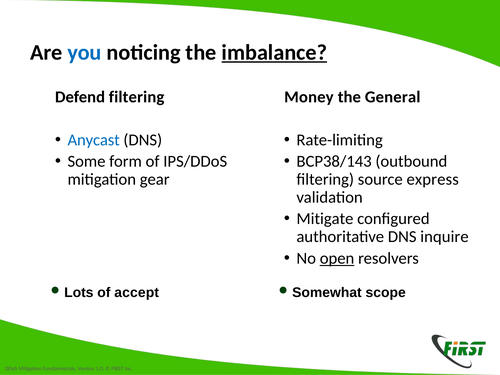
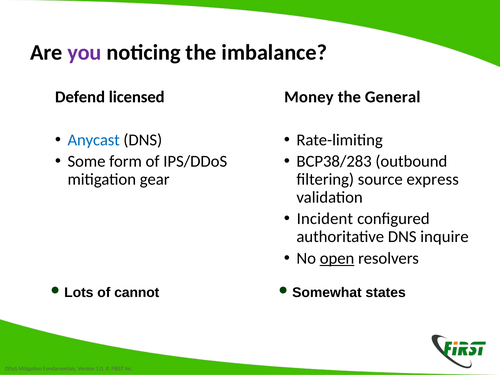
you colour: blue -> purple
imbalance underline: present -> none
Defend filtering: filtering -> licensed
BCP38/143: BCP38/143 -> BCP38/283
Mitigate: Mitigate -> Incident
accept: accept -> cannot
scope: scope -> states
